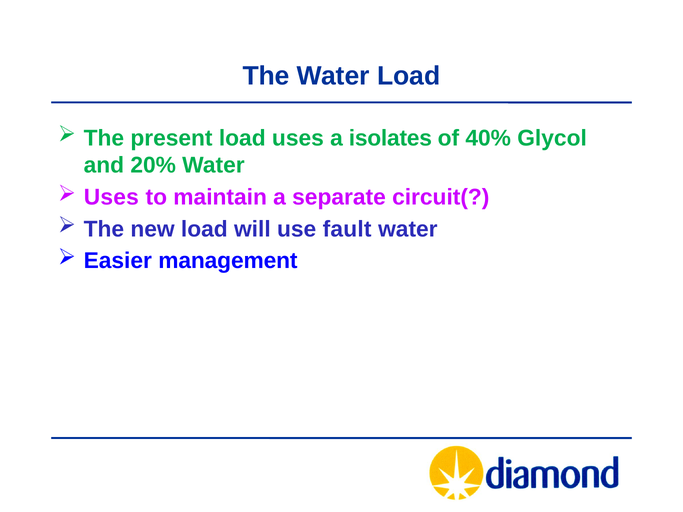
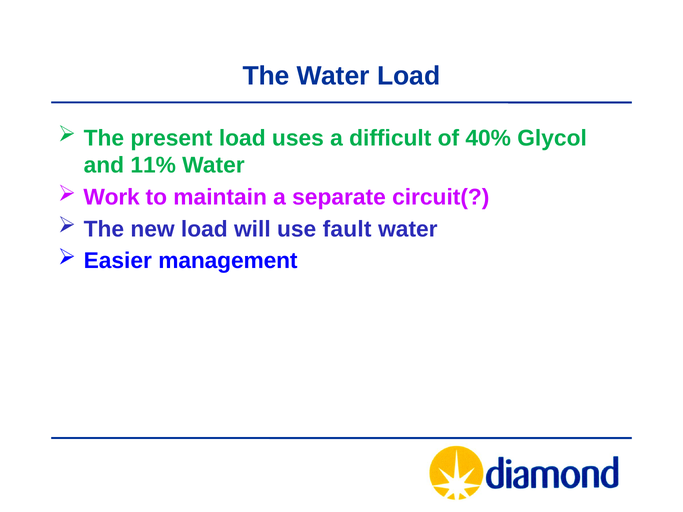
isolates: isolates -> difficult
20%: 20% -> 11%
Uses at (111, 197): Uses -> Work
